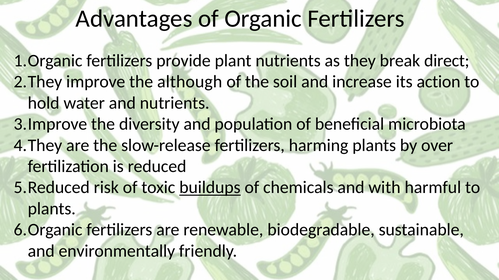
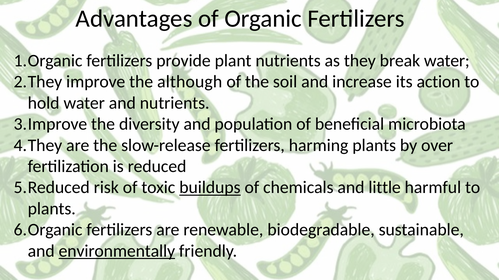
break direct: direct -> water
with: with -> little
environmentally underline: none -> present
